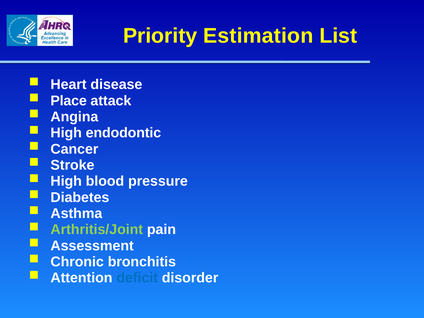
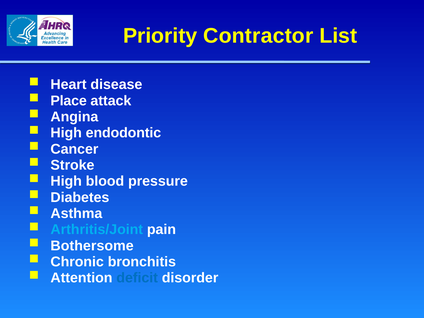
Estimation: Estimation -> Contractor
Arthritis/Joint colour: light green -> light blue
Assessment: Assessment -> Bothersome
